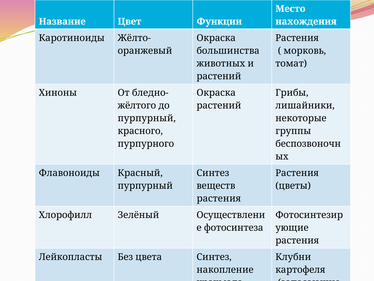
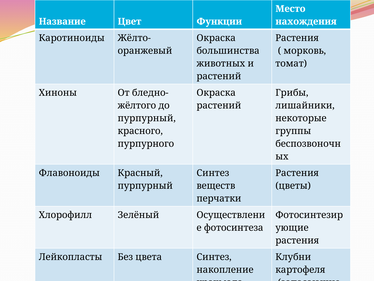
растения at (219, 198): растения -> перчатки
